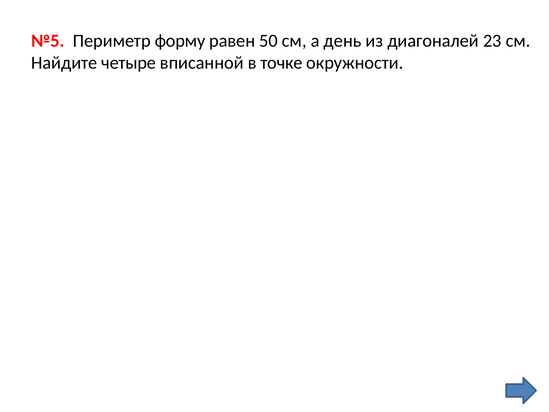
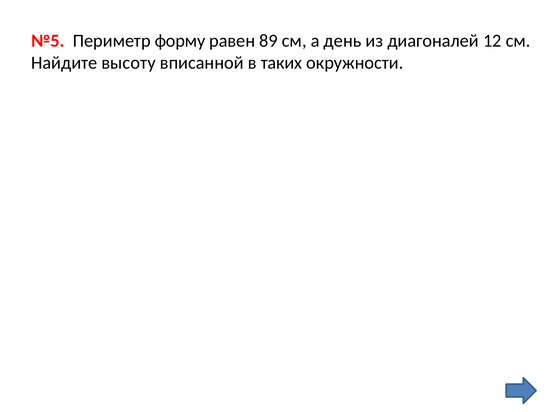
50: 50 -> 89
23: 23 -> 12
четыре: четыре -> высоту
точке: точке -> таких
